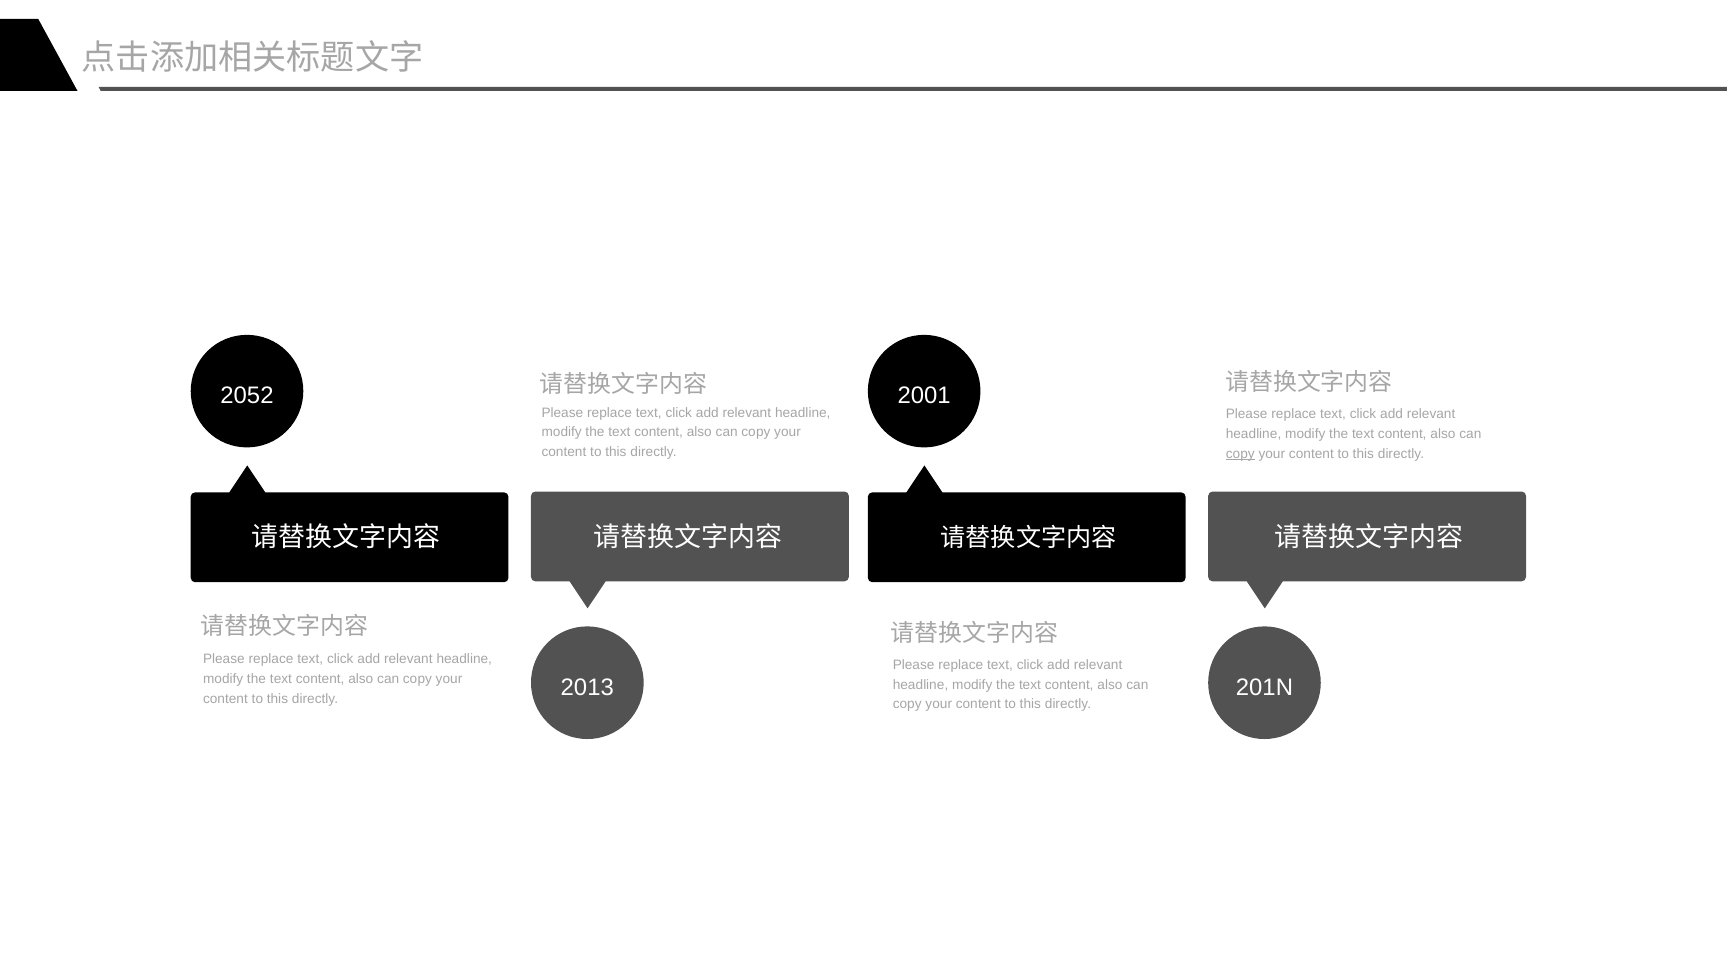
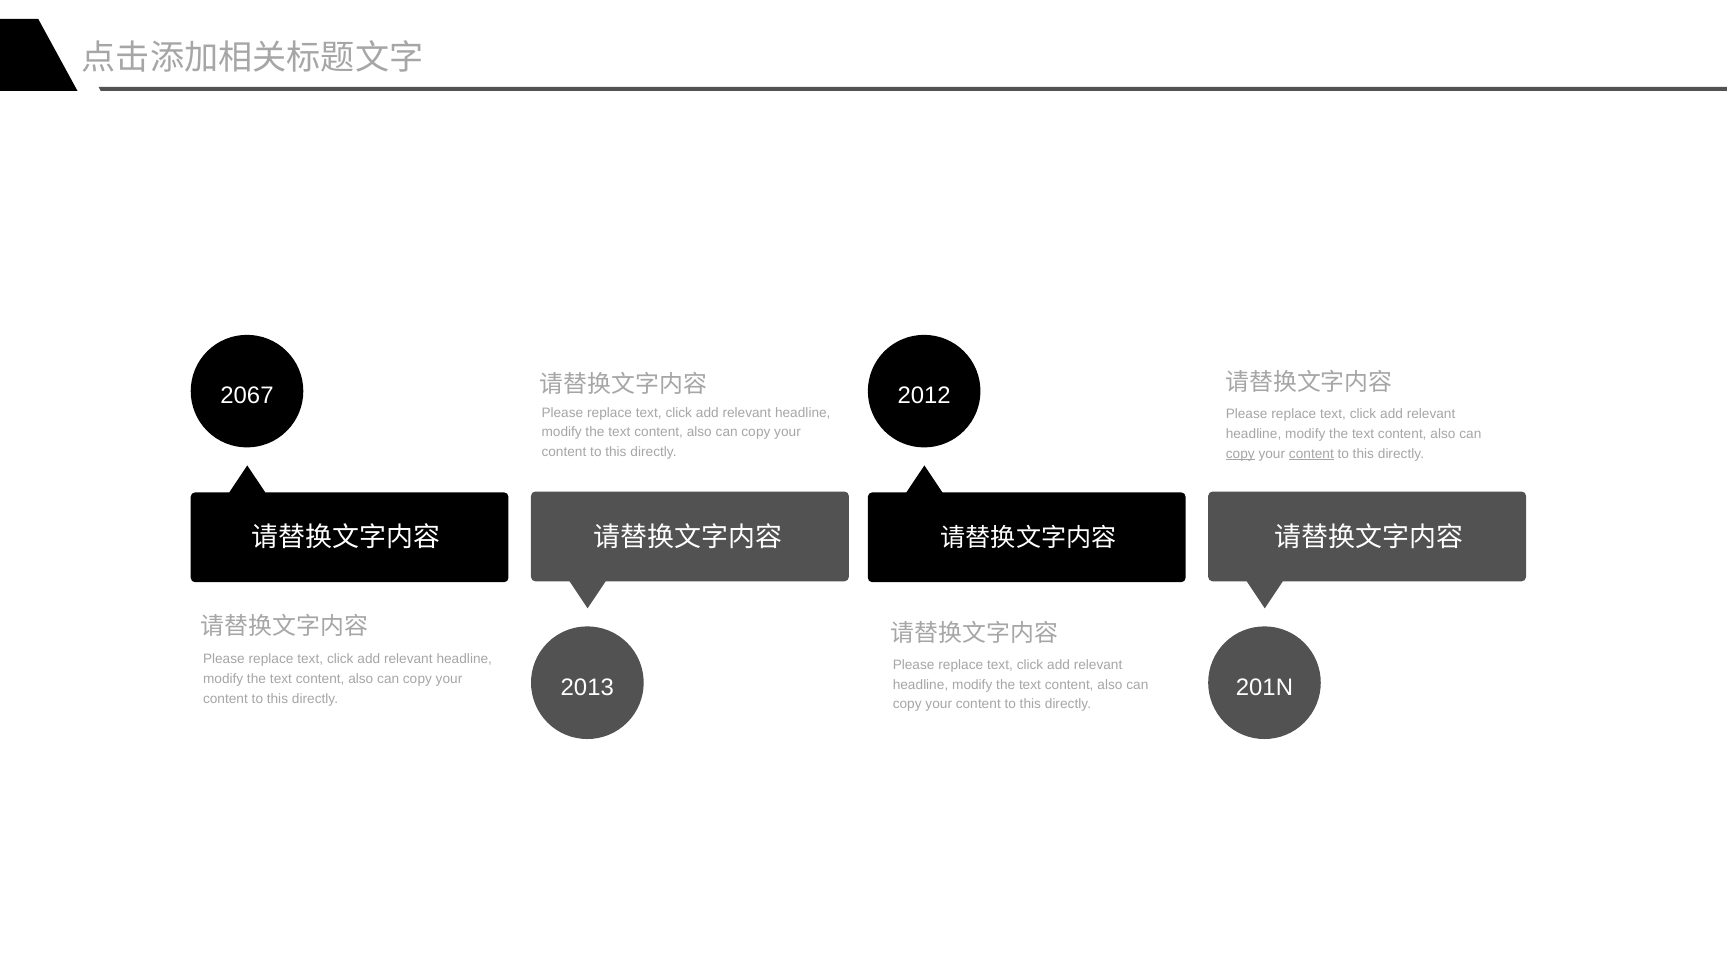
2052: 2052 -> 2067
2001: 2001 -> 2012
content at (1311, 454) underline: none -> present
